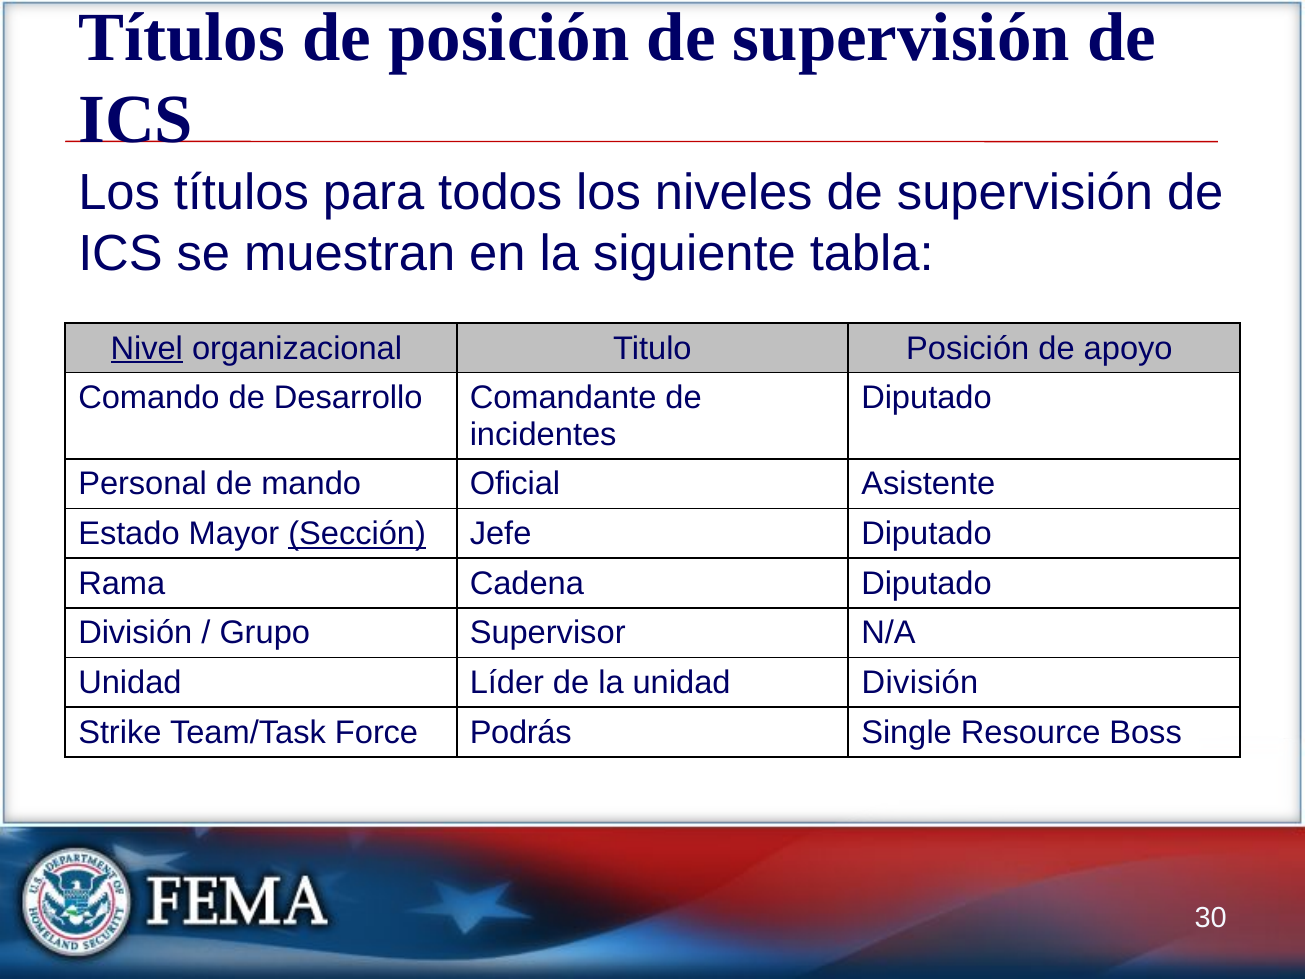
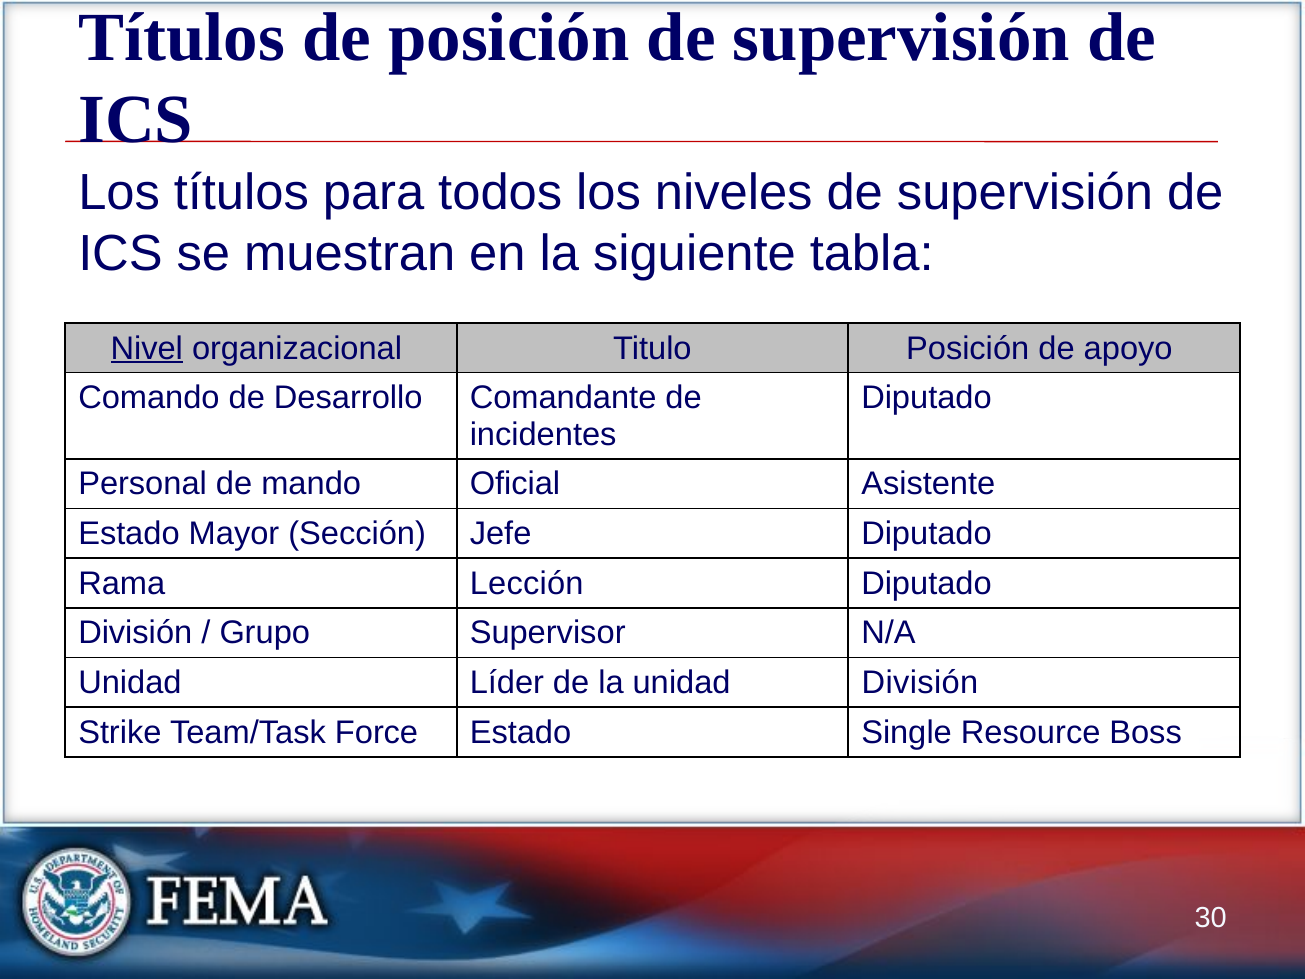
Sección underline: present -> none
Cadena: Cadena -> Lección
Force Podrás: Podrás -> Estado
